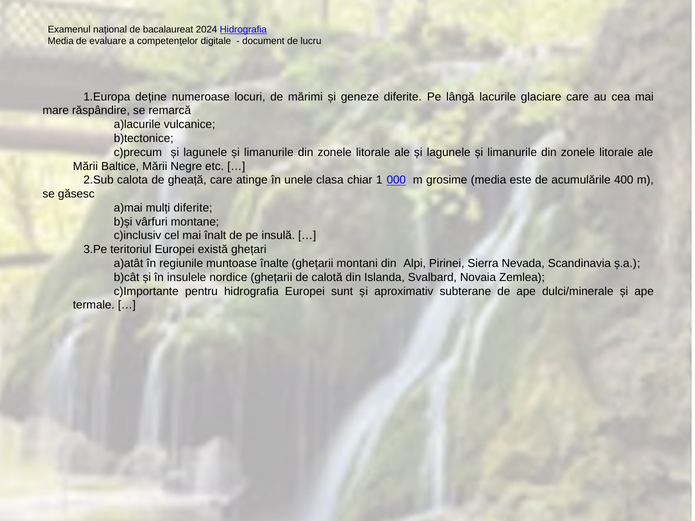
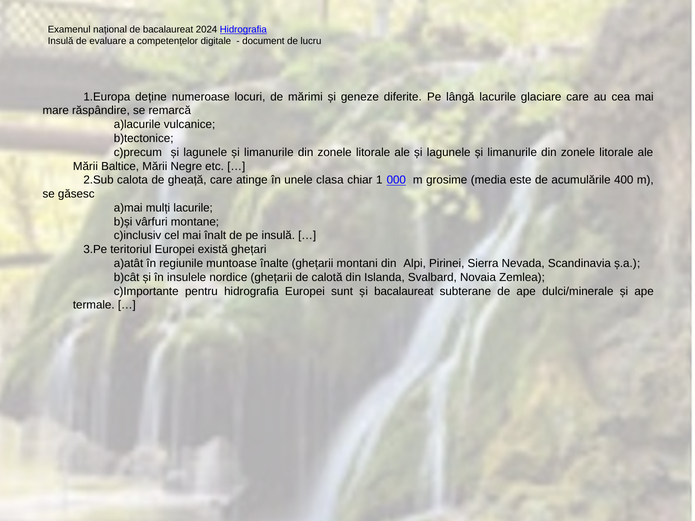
Media at (61, 41): Media -> Insulă
mulți diferite: diferite -> lacurile
și aproximativ: aproximativ -> bacalaureat
